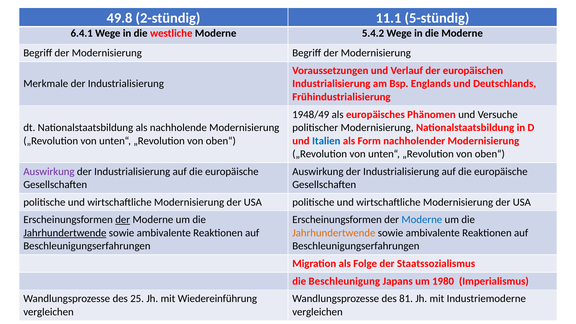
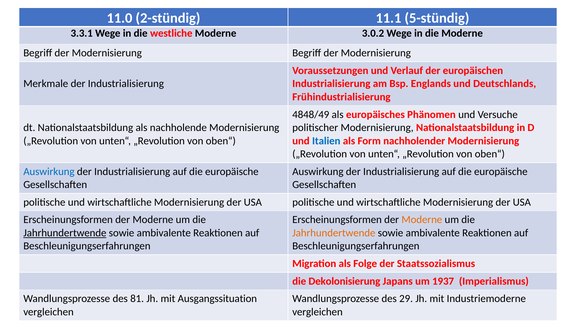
49.8: 49.8 -> 11.0
6.4.1: 6.4.1 -> 3.3.1
5.4.2: 5.4.2 -> 3.0.2
1948/49: 1948/49 -> 4848/49
Auswirkung at (49, 172) colour: purple -> blue
der at (123, 220) underline: present -> none
Moderne at (422, 220) colour: blue -> orange
Beschleunigung: Beschleunigung -> Dekolonisierung
1980: 1980 -> 1937
25: 25 -> 81
Wiedereinführung: Wiedereinführung -> Ausgangssituation
81: 81 -> 29
